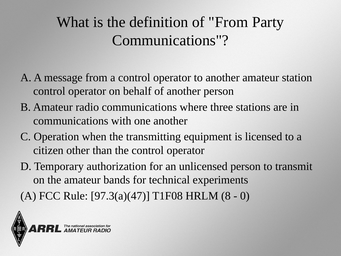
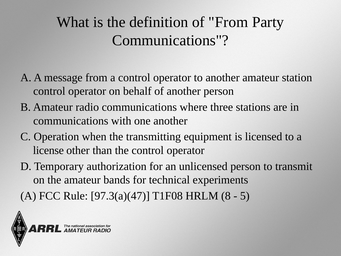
citizen: citizen -> license
0: 0 -> 5
